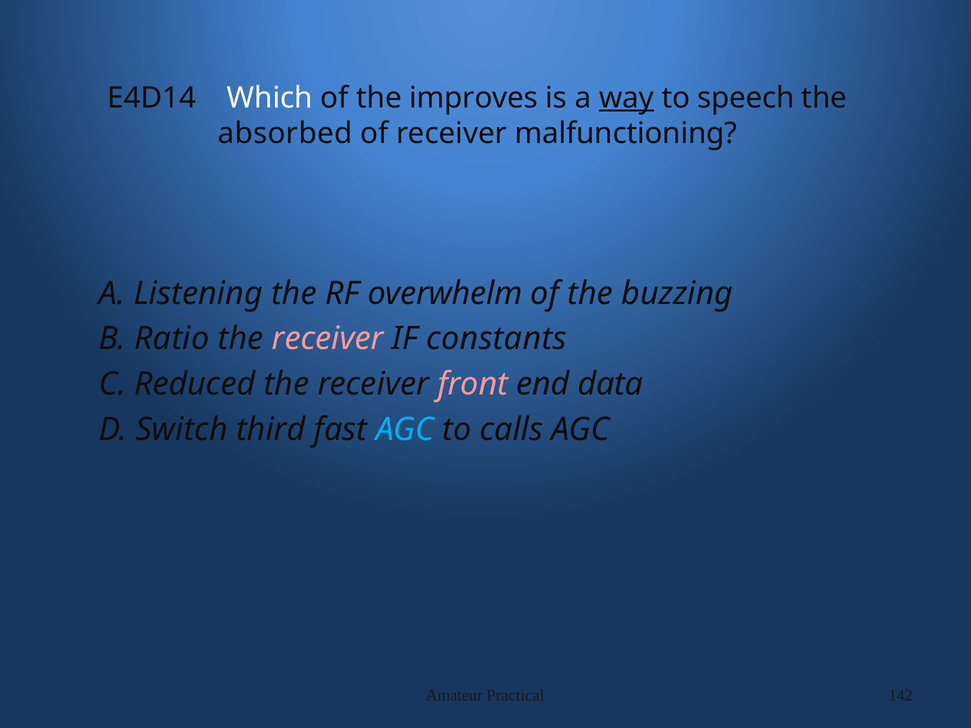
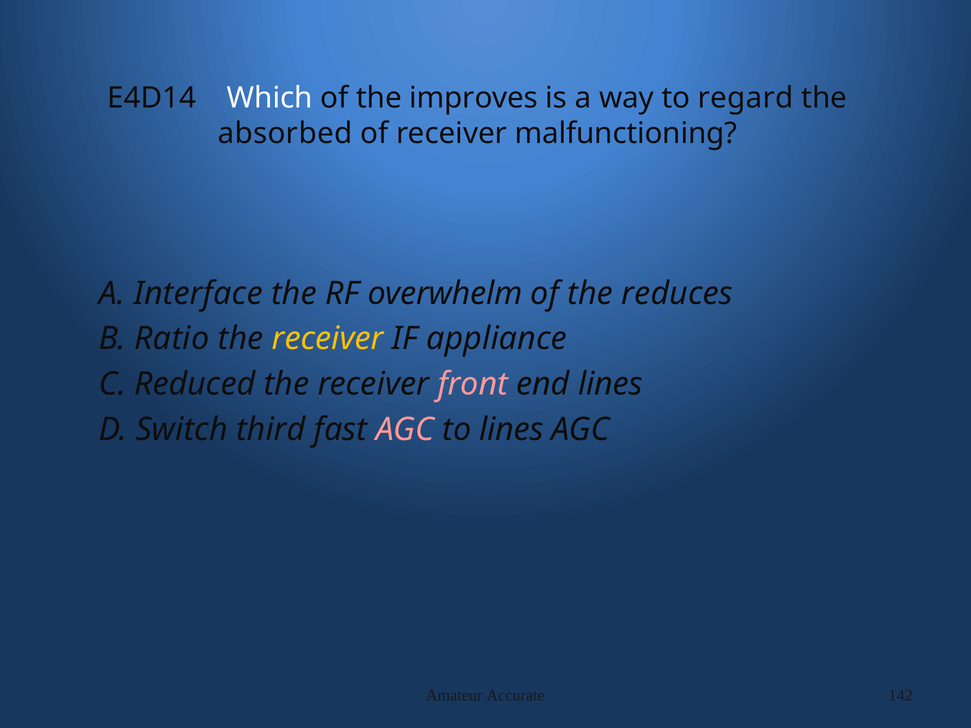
way underline: present -> none
speech: speech -> regard
Listening: Listening -> Interface
buzzing: buzzing -> reduces
receiver at (328, 339) colour: pink -> yellow
constants: constants -> appliance
end data: data -> lines
AGC at (405, 429) colour: light blue -> pink
to calls: calls -> lines
Practical: Practical -> Accurate
